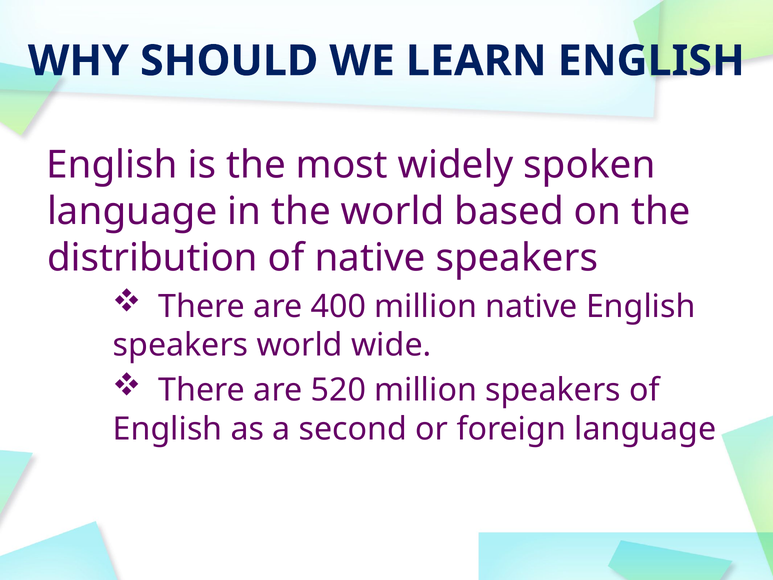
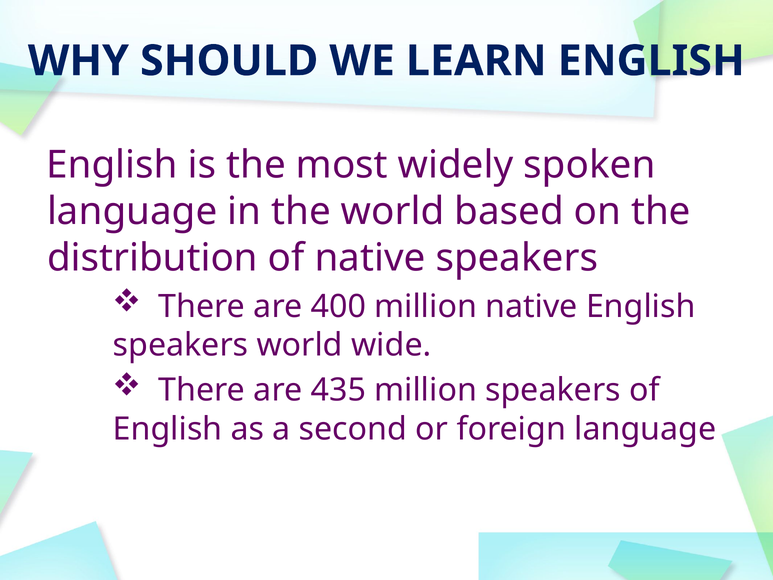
520: 520 -> 435
